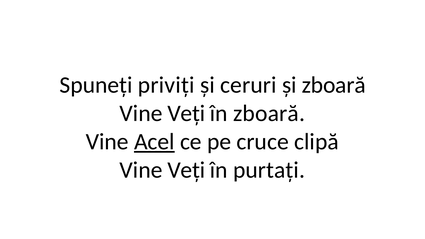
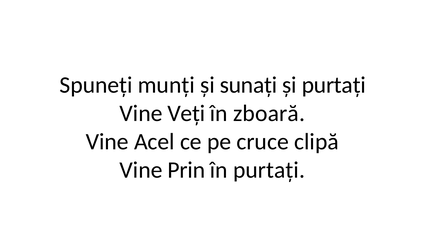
priviți: priviți -> munți
ceruri: ceruri -> sunați
și zboară: zboară -> purtați
Acel underline: present -> none
Veți at (186, 170): Veți -> Prin
